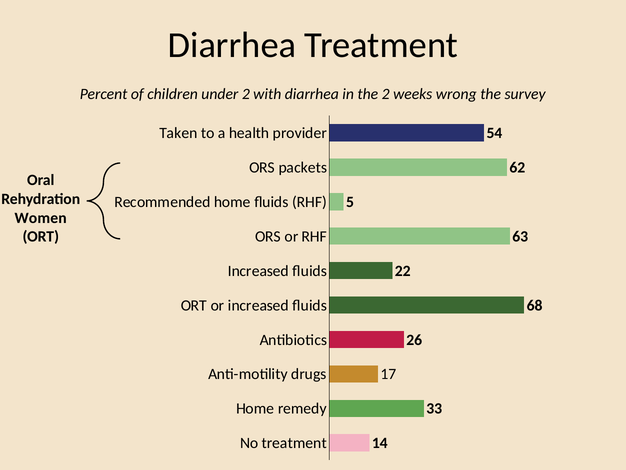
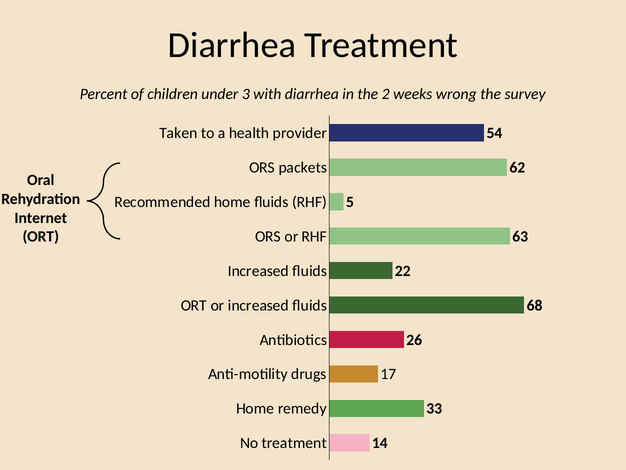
under 2: 2 -> 3
Women: Women -> Internet
